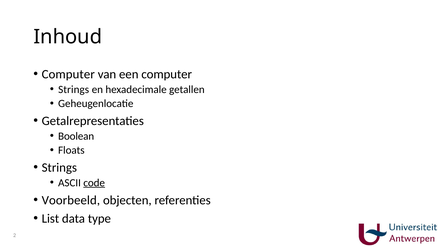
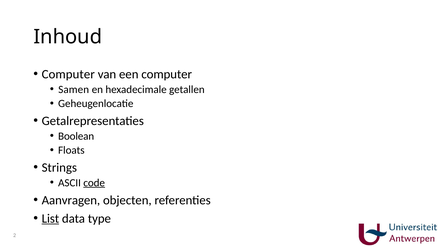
Strings at (74, 89): Strings -> Samen
Voorbeeld: Voorbeeld -> Aanvragen
List underline: none -> present
